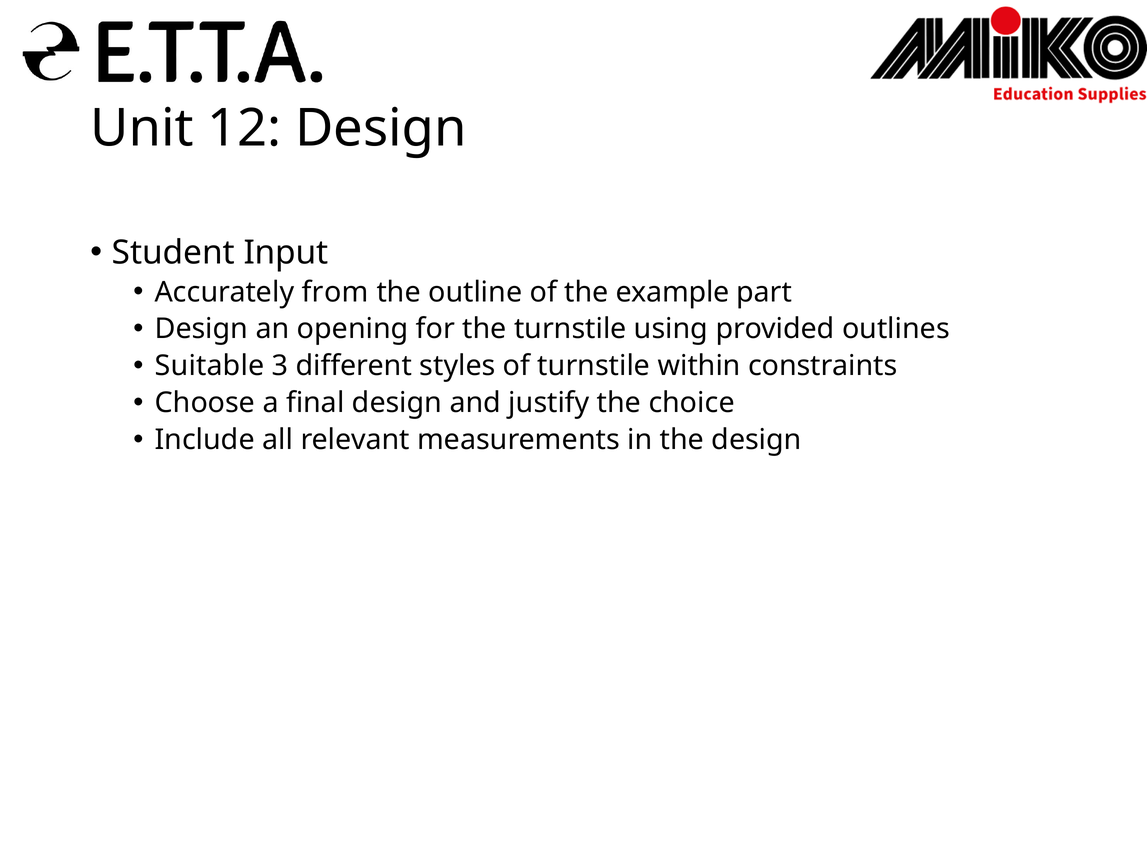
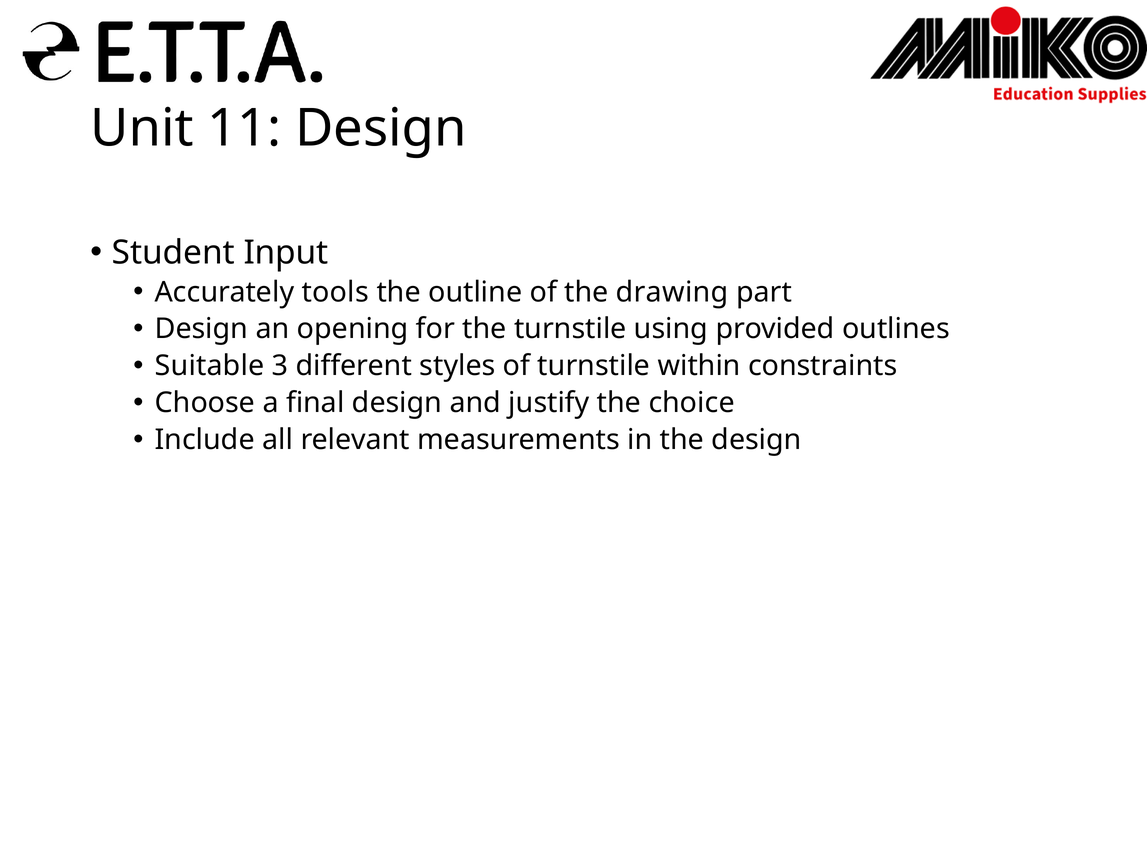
12: 12 -> 11
from: from -> tools
example: example -> drawing
